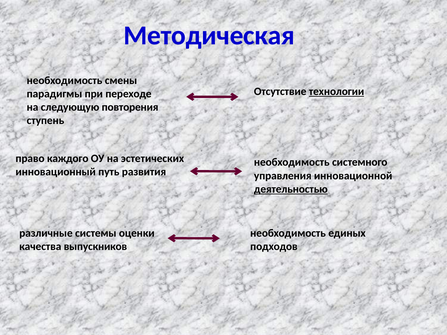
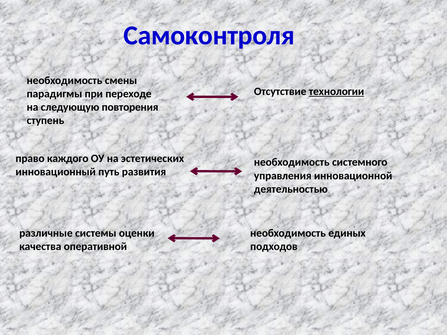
Методическая: Методическая -> Самоконтроля
деятельностью underline: present -> none
выпускников: выпускников -> оперативной
